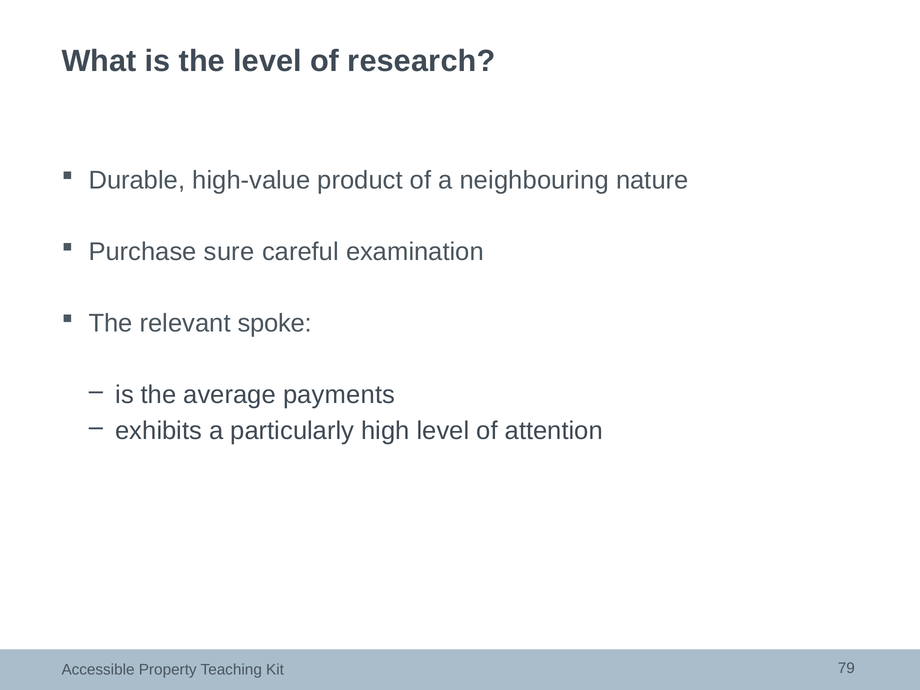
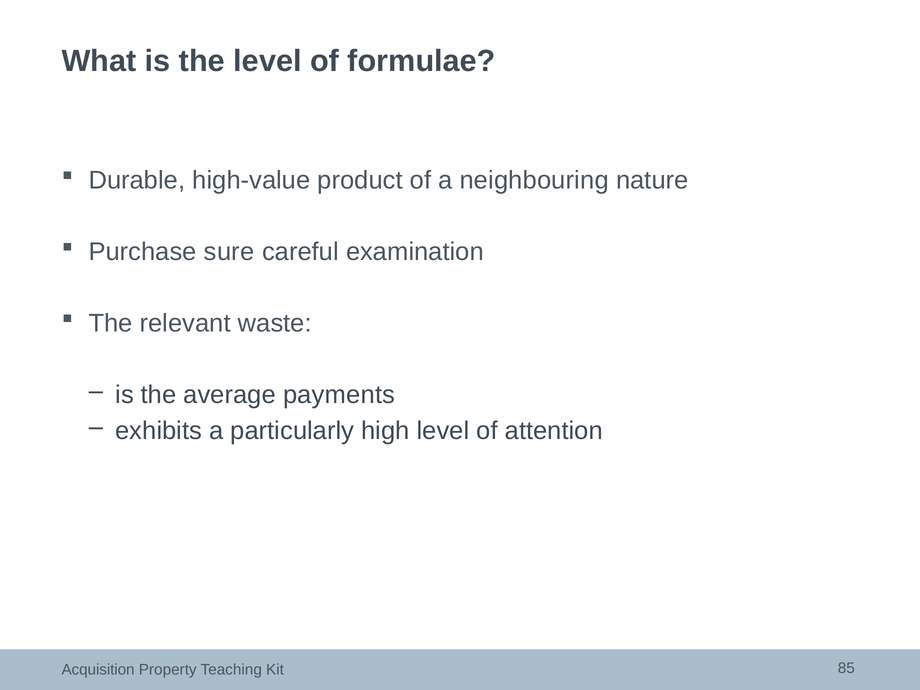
research: research -> formulae
spoke: spoke -> waste
Accessible: Accessible -> Acquisition
79: 79 -> 85
